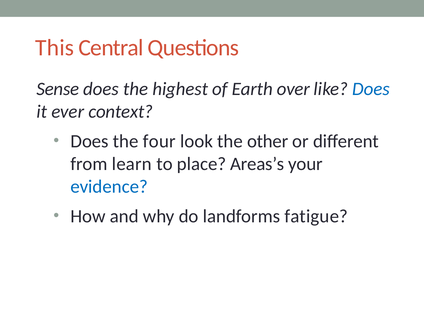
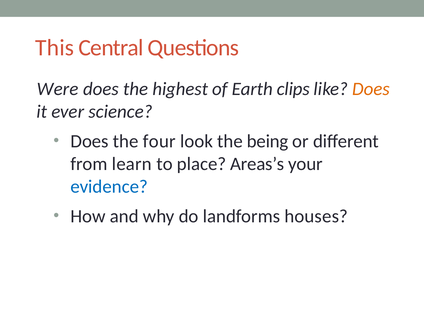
Sense: Sense -> Were
over: over -> clips
Does at (371, 89) colour: blue -> orange
context: context -> science
other: other -> being
fatigue: fatigue -> houses
